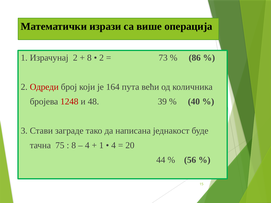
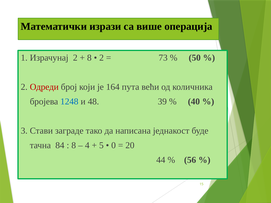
86: 86 -> 50
1248 colour: red -> blue
75: 75 -> 84
1 at (101, 145): 1 -> 5
4 at (114, 145): 4 -> 0
